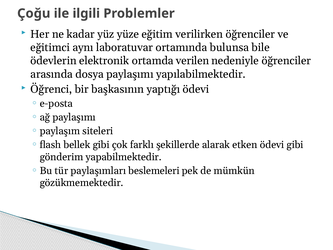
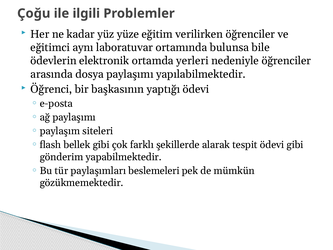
verilen: verilen -> yerleri
etken: etken -> tespit
